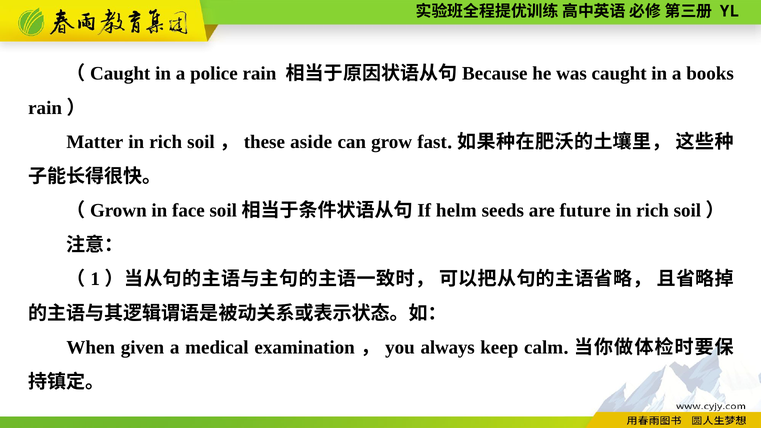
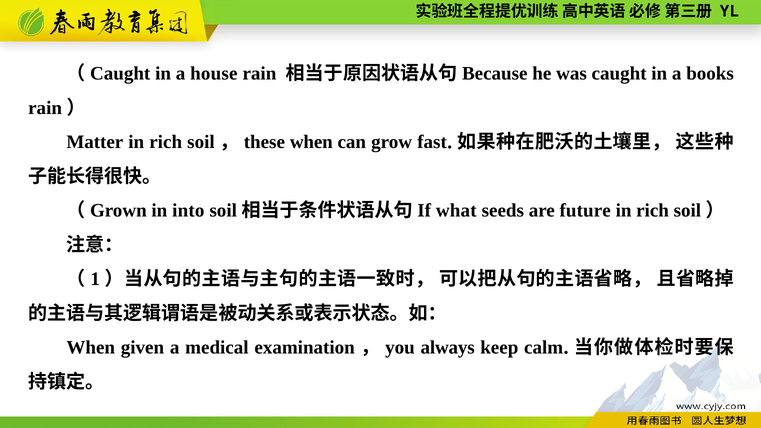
police: police -> house
these aside: aside -> when
face: face -> into
helm: helm -> what
